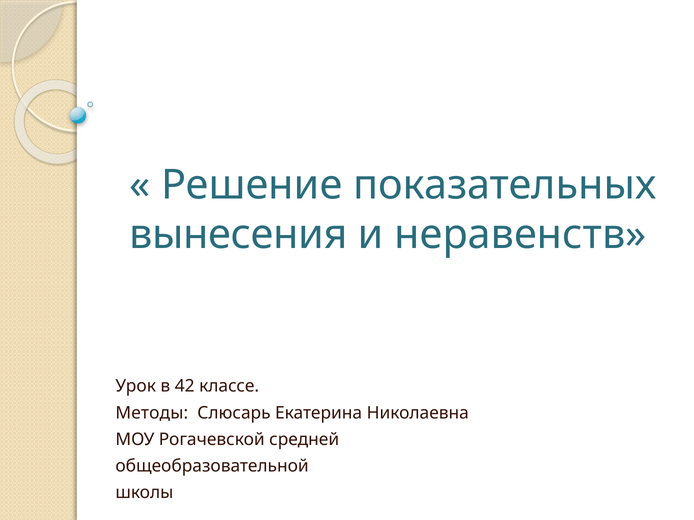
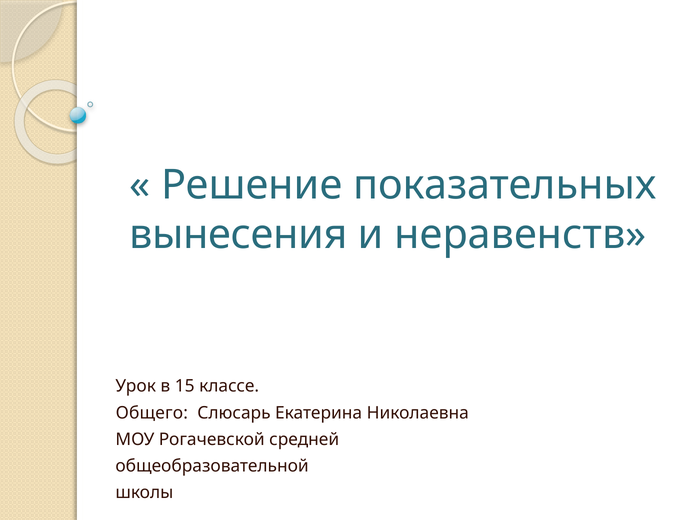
42: 42 -> 15
Методы: Методы -> Общего
